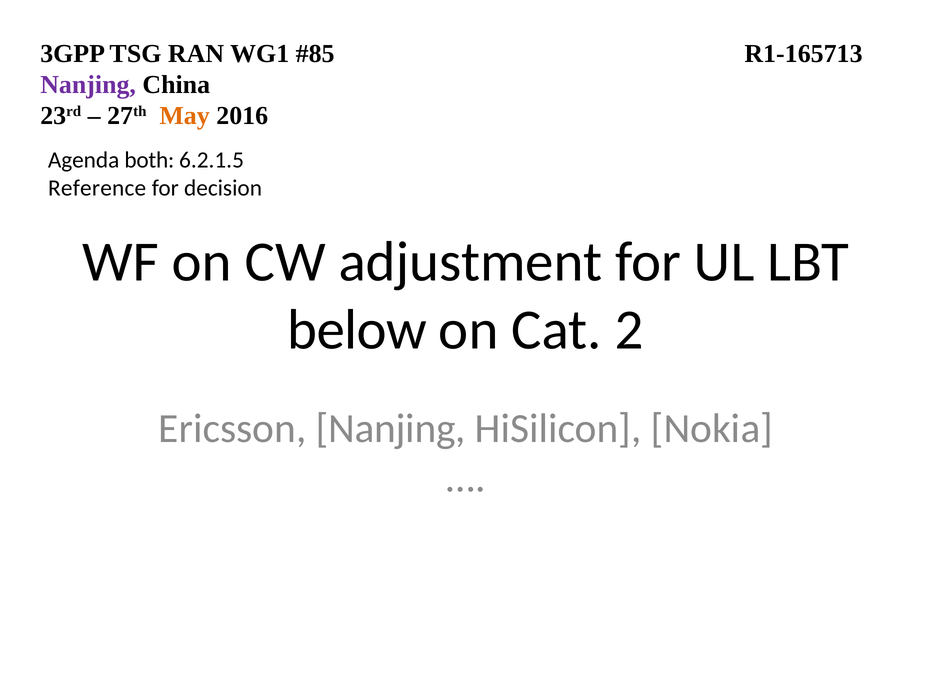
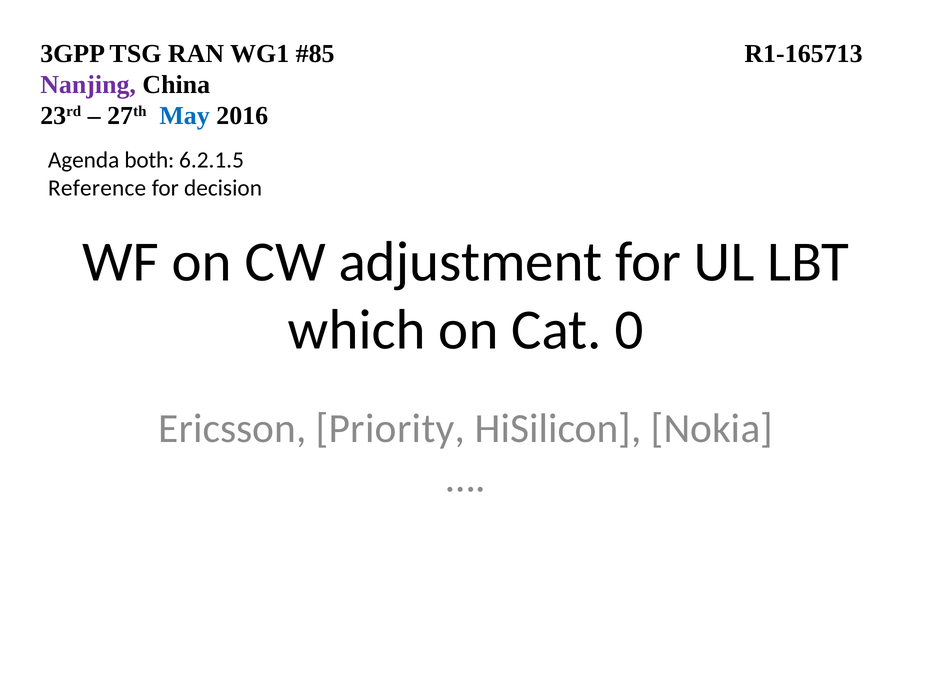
May colour: orange -> blue
below: below -> which
2: 2 -> 0
Ericsson Nanjing: Nanjing -> Priority
